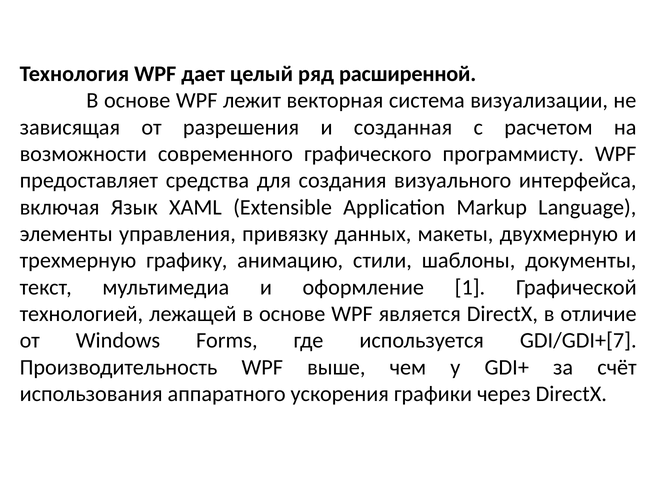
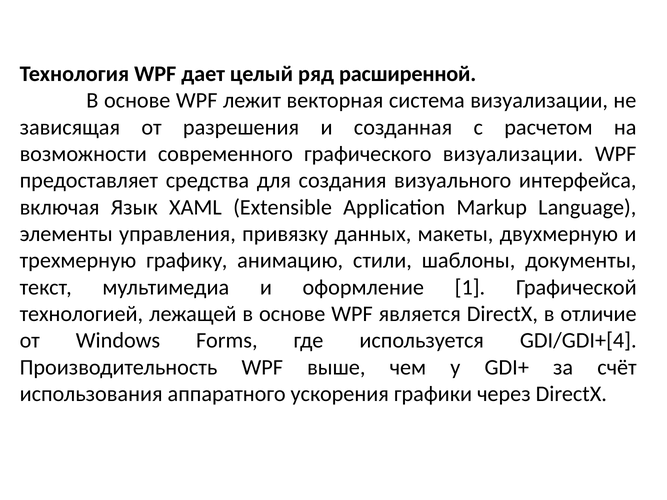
графического программисту: программисту -> визуализации
GDI/GDI+[7: GDI/GDI+[7 -> GDI/GDI+[4
